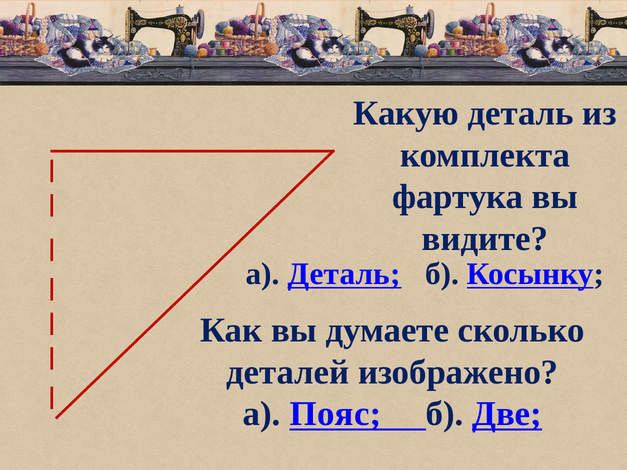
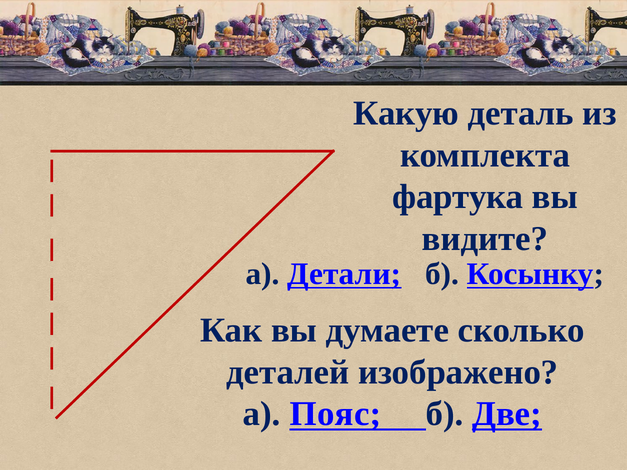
а Деталь: Деталь -> Детали
